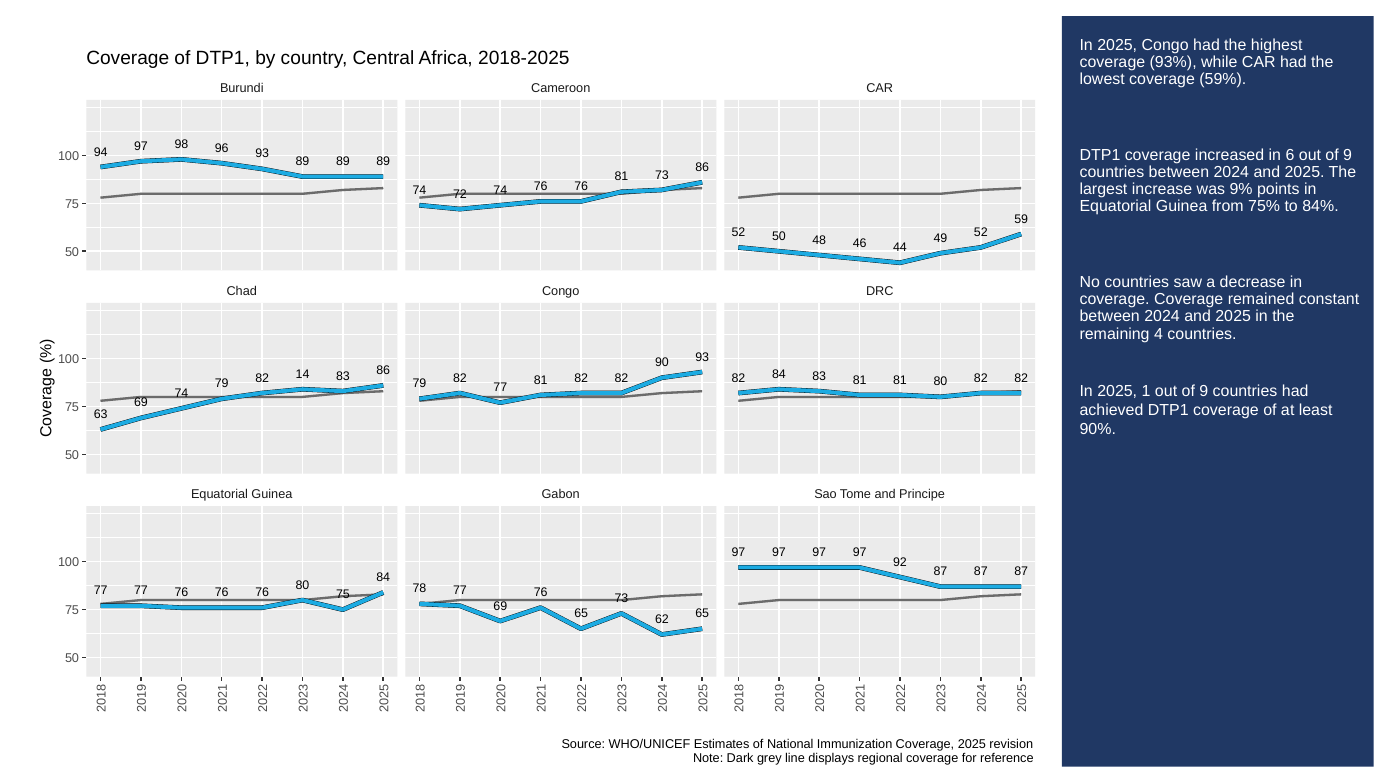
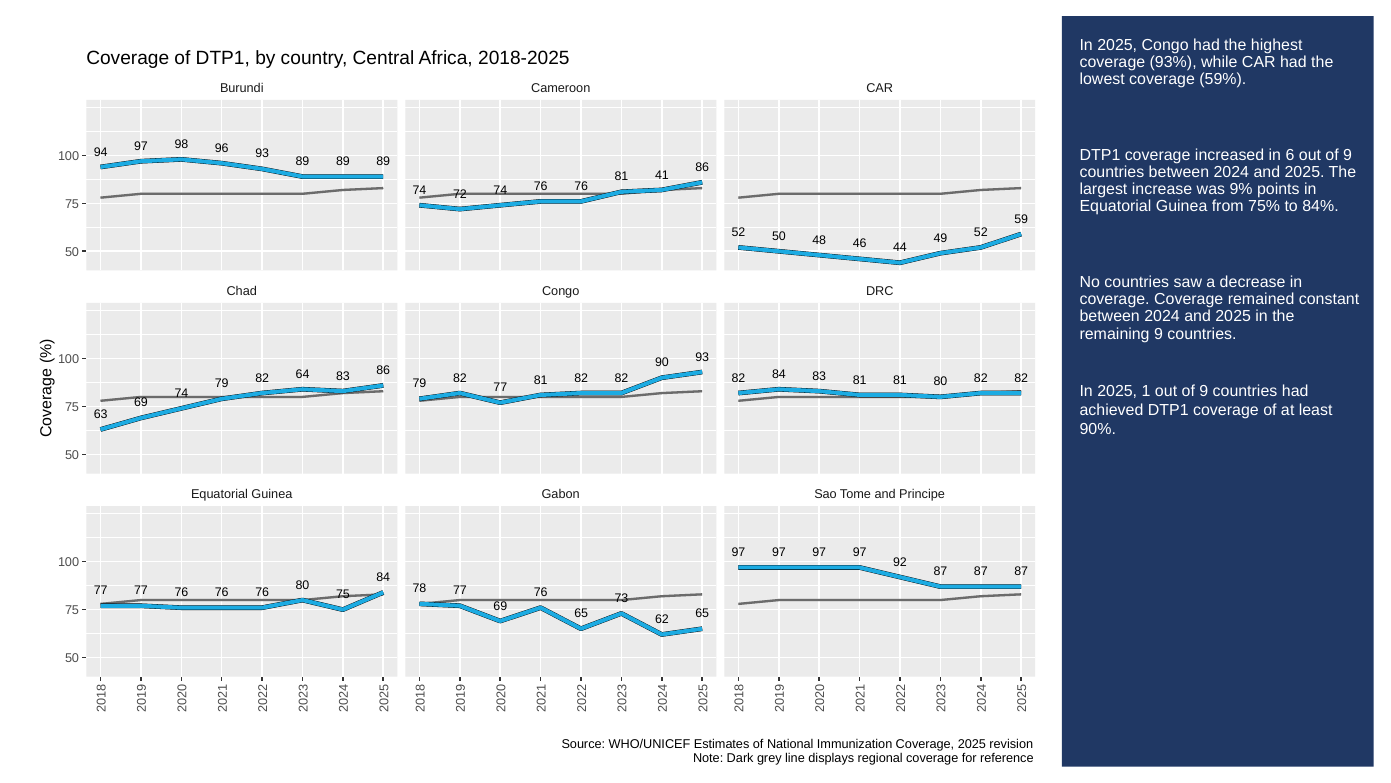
81 73: 73 -> 41
remaining 4: 4 -> 9
14: 14 -> 64
